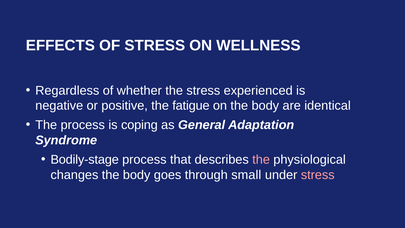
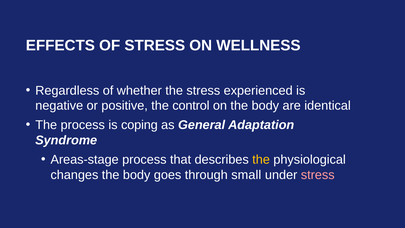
fatigue: fatigue -> control
Bodily-stage: Bodily-stage -> Areas-stage
the at (261, 160) colour: pink -> yellow
